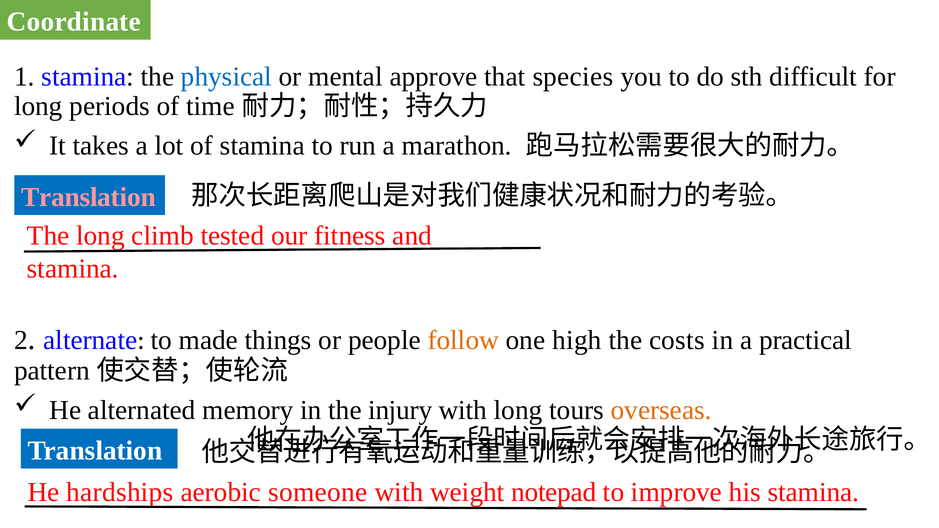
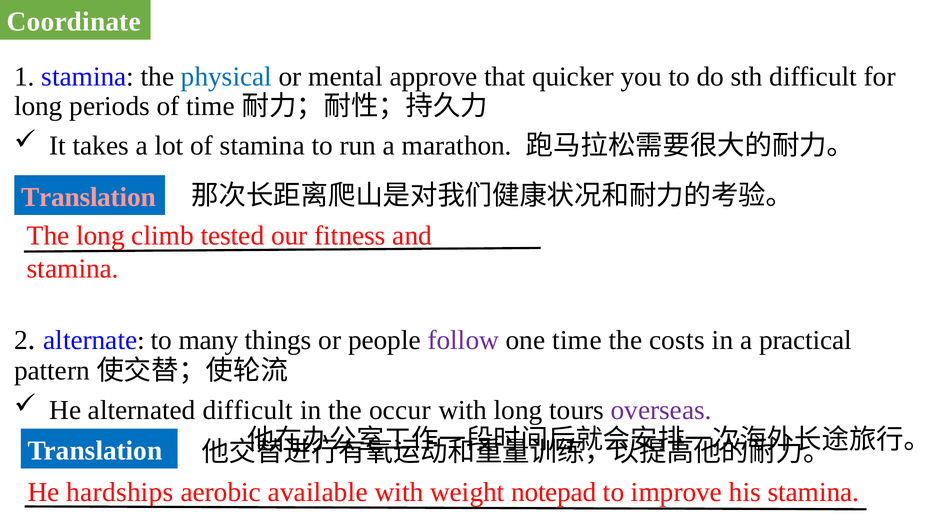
species: species -> quicker
made: made -> many
follow colour: orange -> purple
one high: high -> time
alternated memory: memory -> difficult
injury: injury -> occur
overseas colour: orange -> purple
someone: someone -> available
